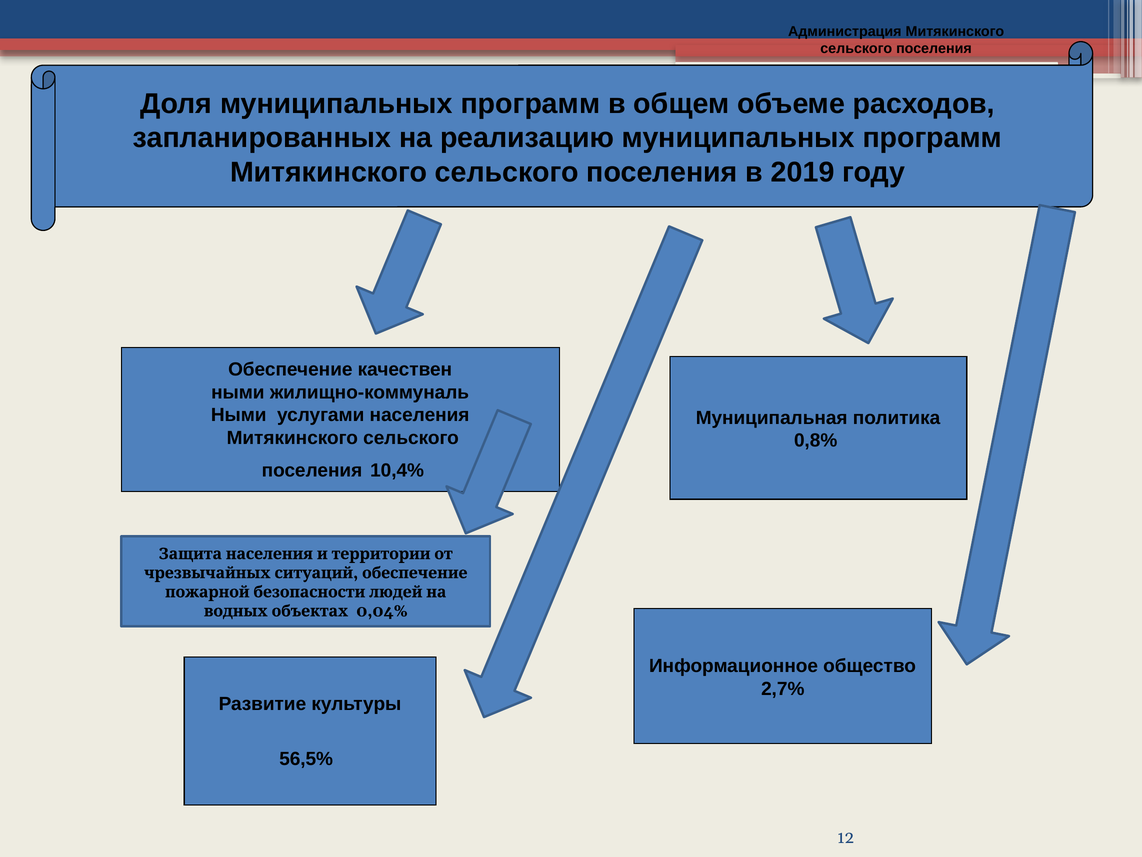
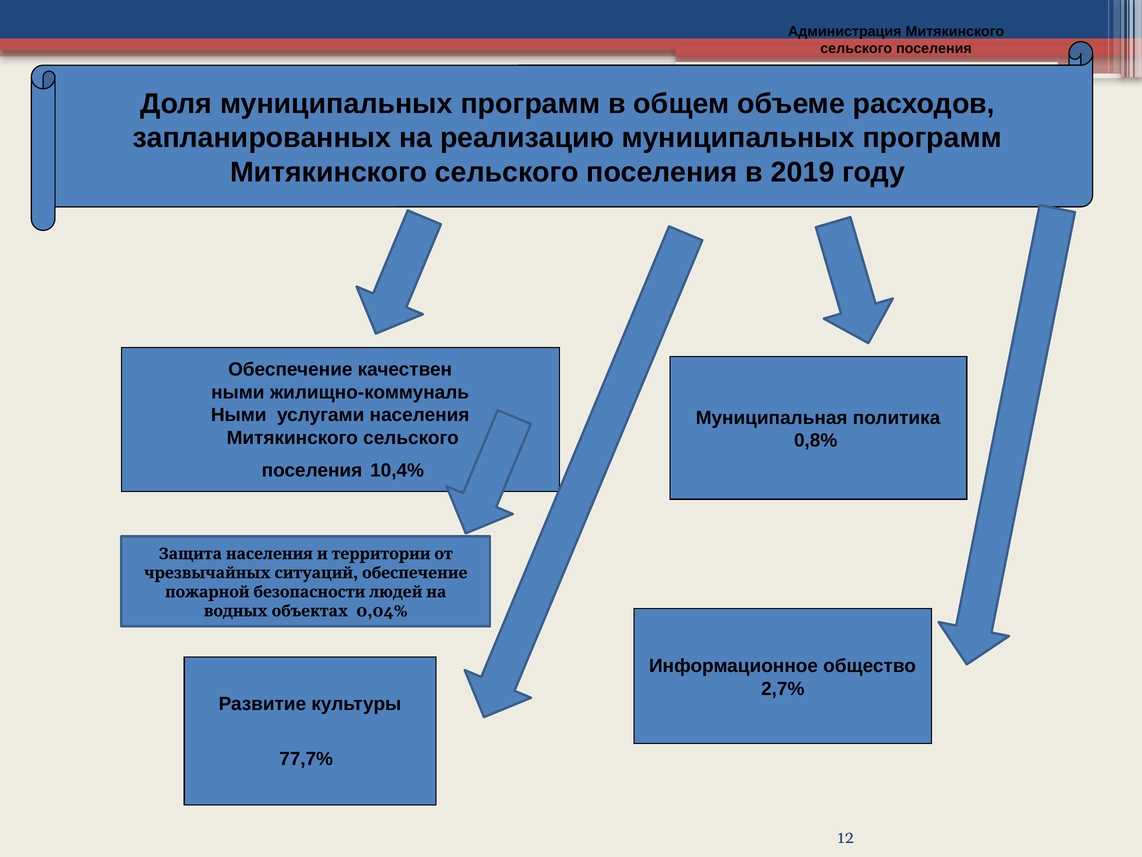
56,5%: 56,5% -> 77,7%
